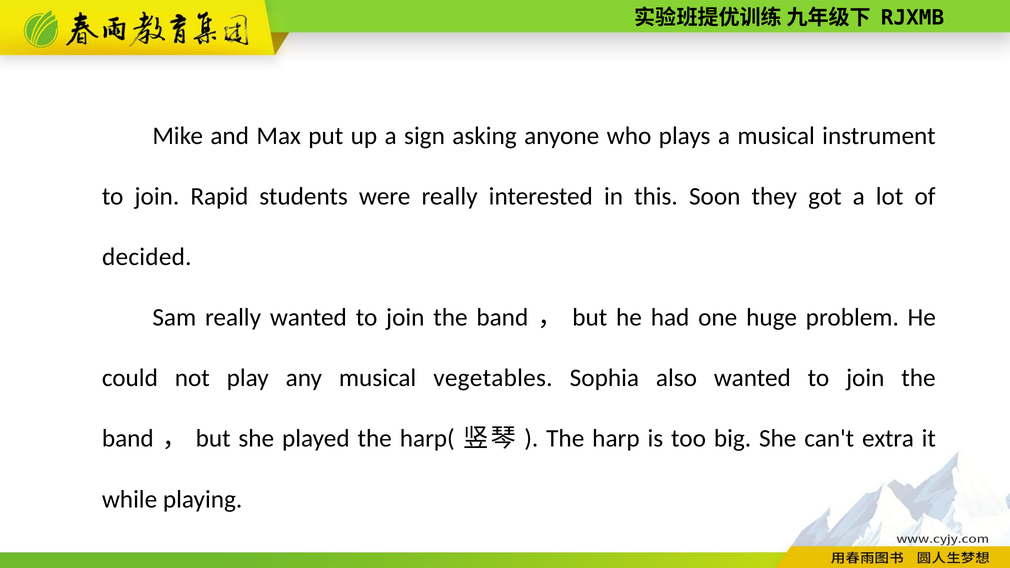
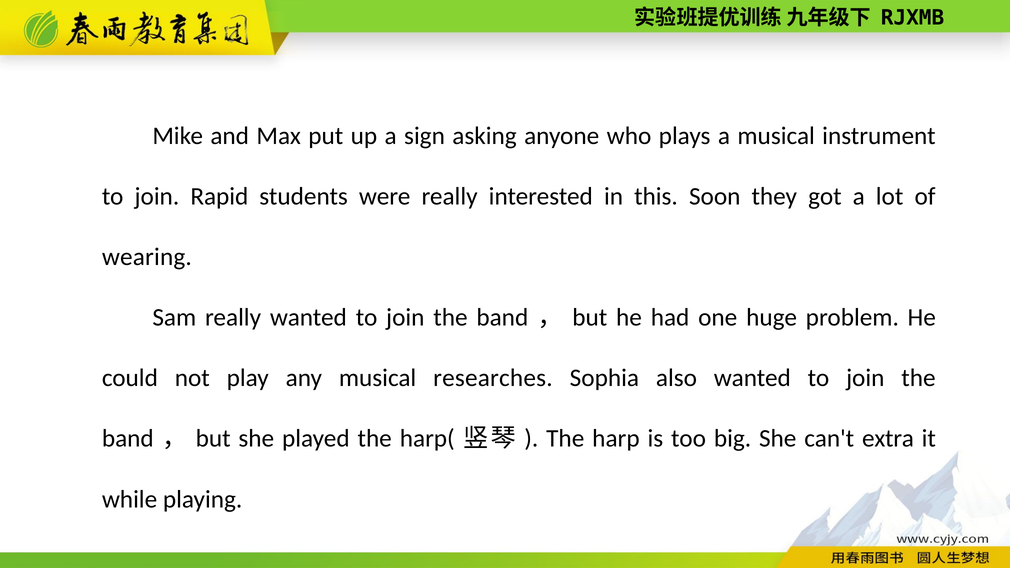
decided: decided -> wearing
vegetables: vegetables -> researches
